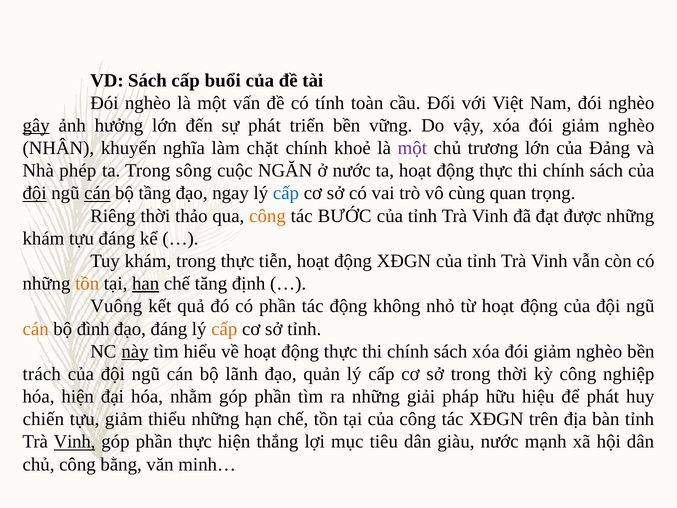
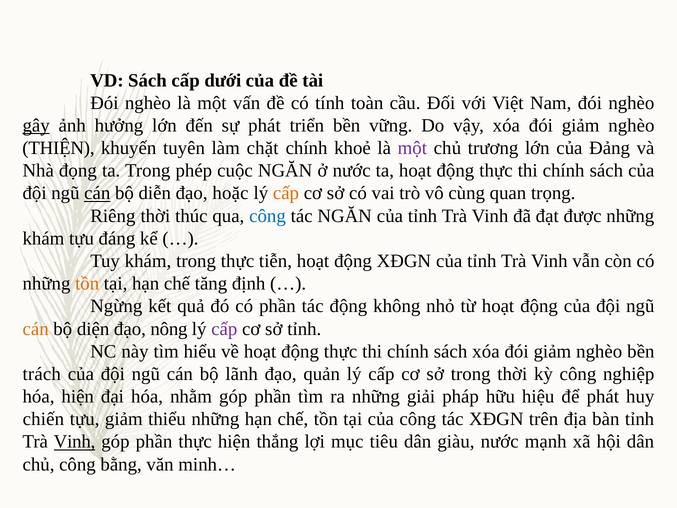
buổi: buổi -> dưới
NHÂN: NHÂN -> THIỆN
nghĩa: nghĩa -> tuyên
phép: phép -> đọng
sông: sông -> phép
đội at (35, 193) underline: present -> none
tầng: tầng -> diễn
ngay: ngay -> hoặc
cấp at (286, 193) colour: blue -> orange
thảo: thảo -> thúc
công at (267, 216) colour: orange -> blue
tác BƯỚC: BƯỚC -> NGĂN
hạn at (146, 283) underline: present -> none
Vuông: Vuông -> Ngừng
đình: đình -> diện
đạo đáng: đáng -> nông
cấp at (224, 329) colour: orange -> purple
này underline: present -> none
